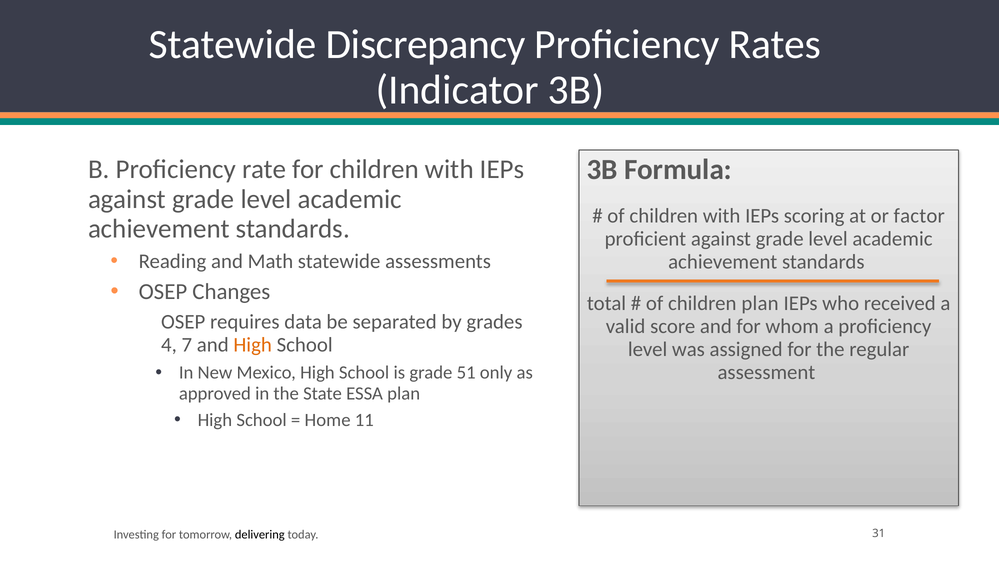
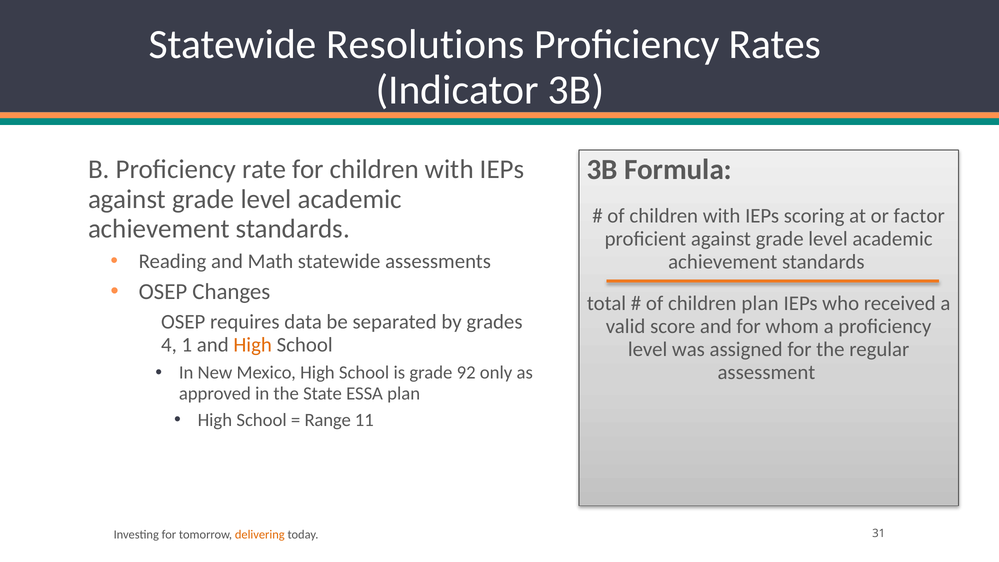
Discrepancy: Discrepancy -> Resolutions
7: 7 -> 1
51: 51 -> 92
Home: Home -> Range
delivering colour: black -> orange
